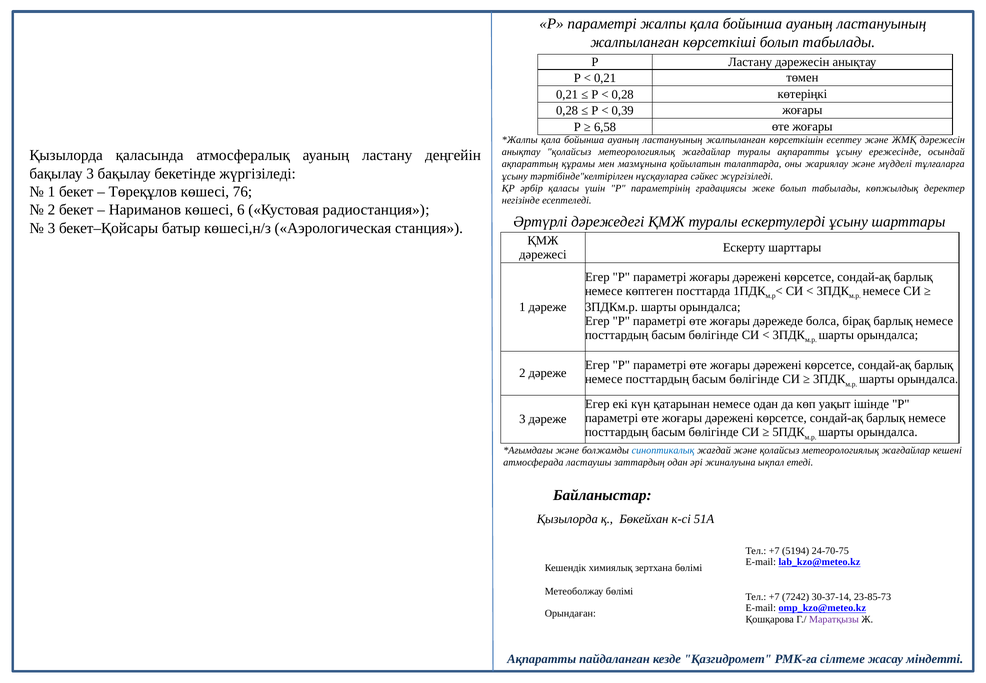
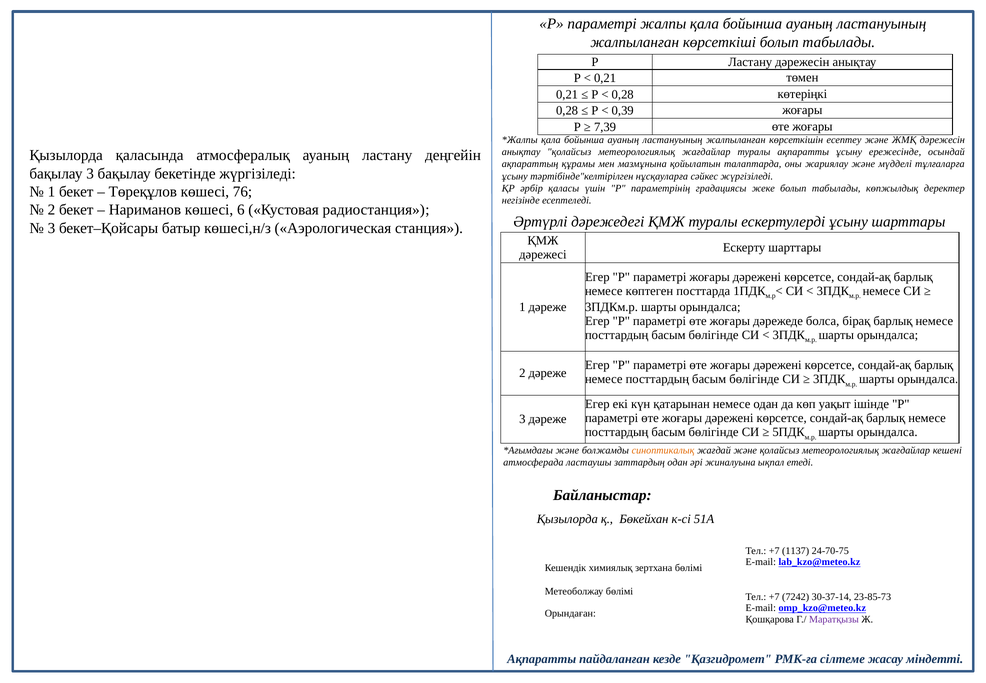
6,58: 6,58 -> 7,39
синоптикалық colour: blue -> orange
5194: 5194 -> 1137
